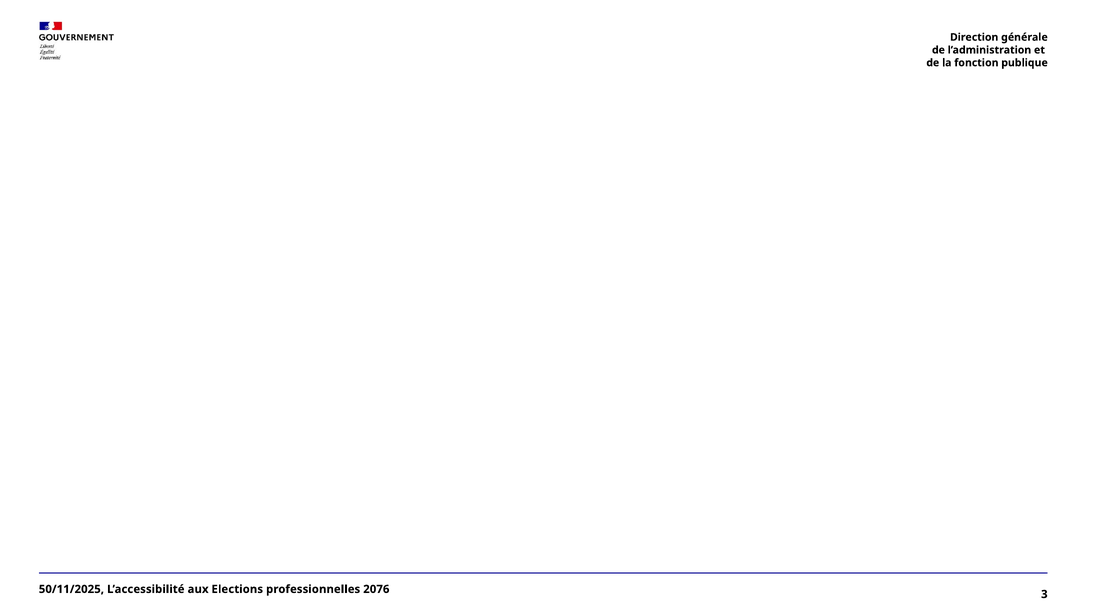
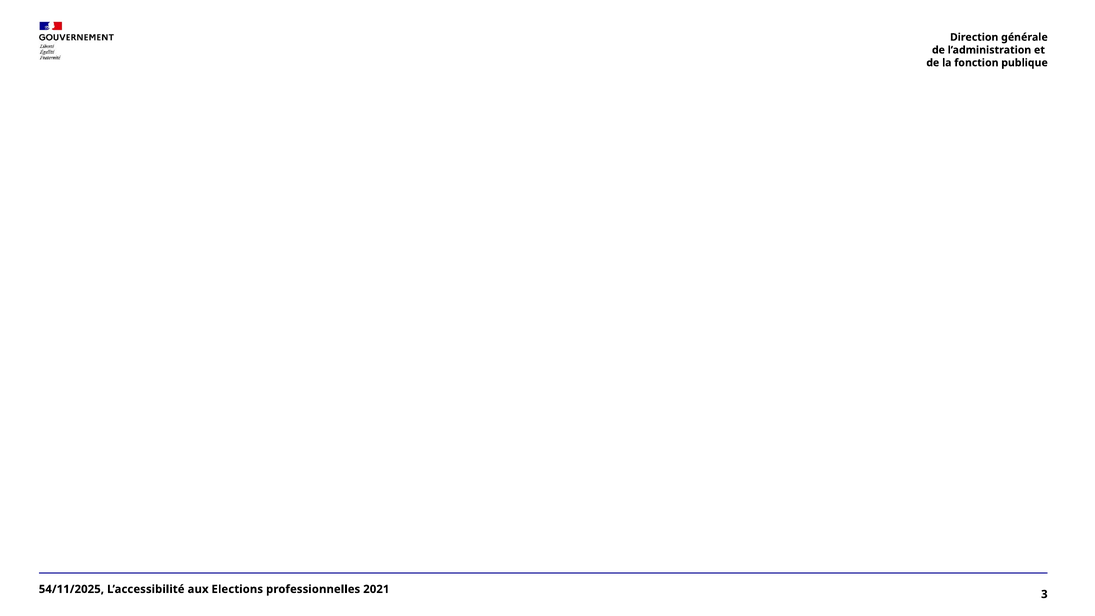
50/11/2025: 50/11/2025 -> 54/11/2025
2076: 2076 -> 2021
